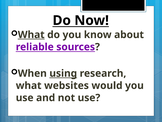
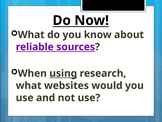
What at (31, 35) underline: present -> none
